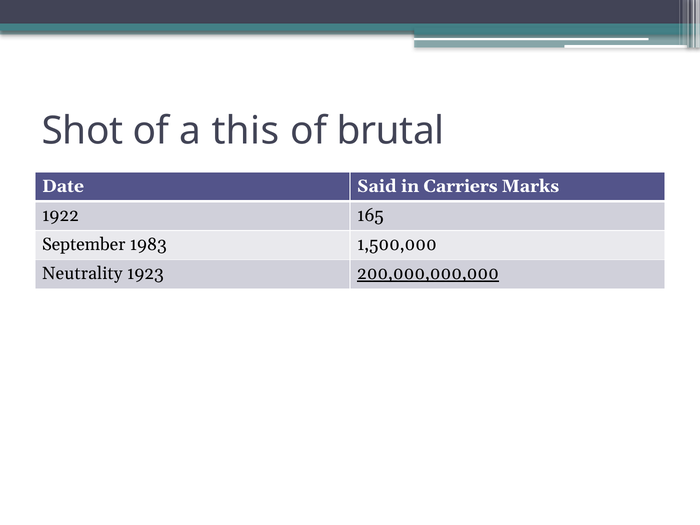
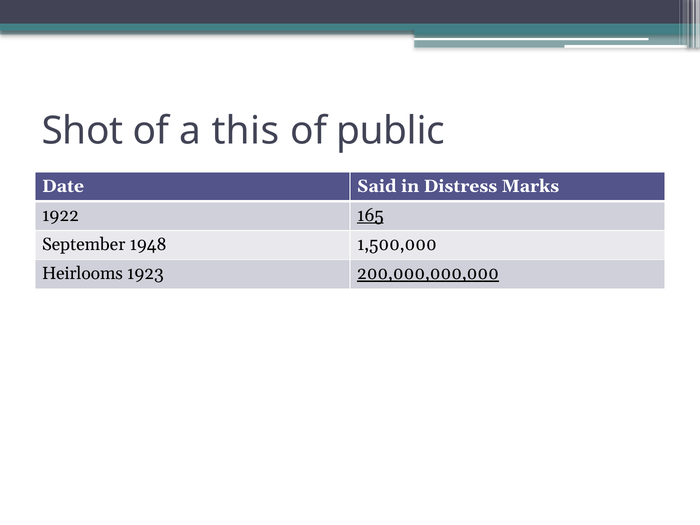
brutal: brutal -> public
Carriers: Carriers -> Distress
165 underline: none -> present
1983: 1983 -> 1948
Neutrality: Neutrality -> Heirlooms
